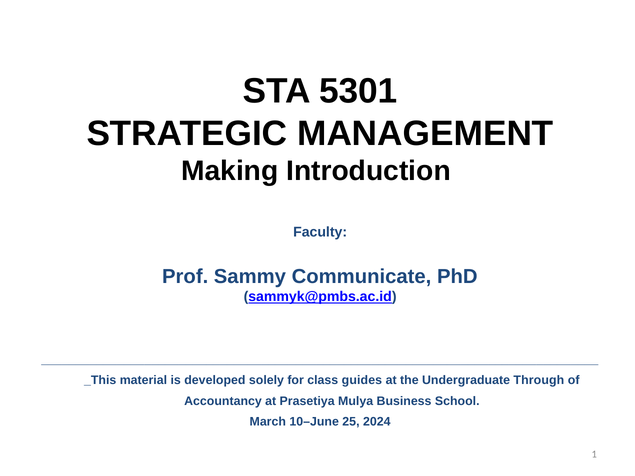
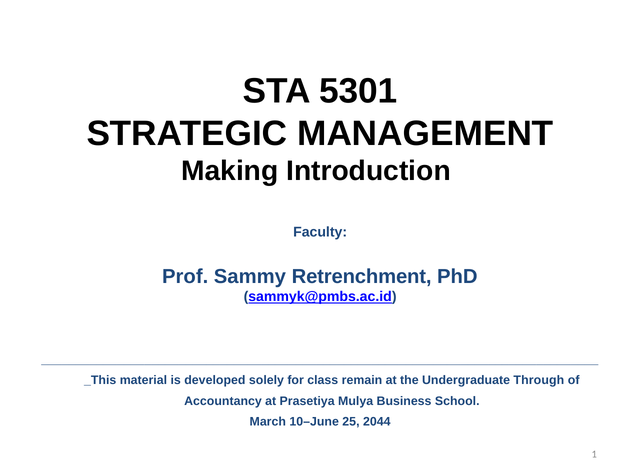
Communicate: Communicate -> Retrenchment
guides: guides -> remain
2024: 2024 -> 2044
